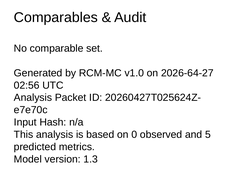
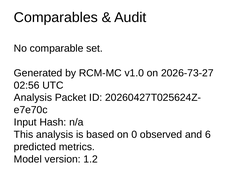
2026-64-27: 2026-64-27 -> 2026-73-27
5: 5 -> 6
1.3: 1.3 -> 1.2
